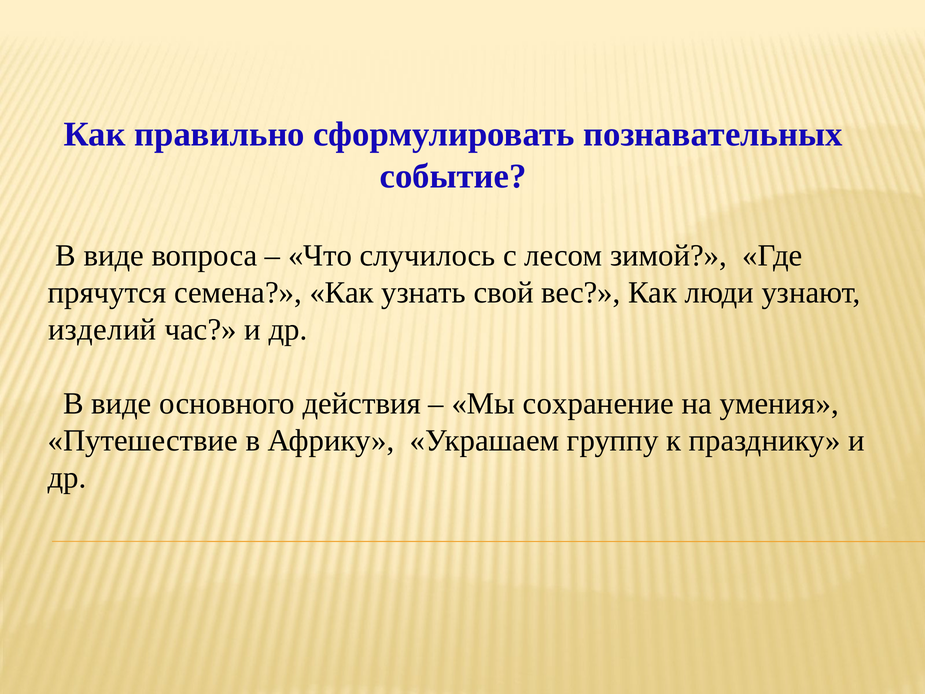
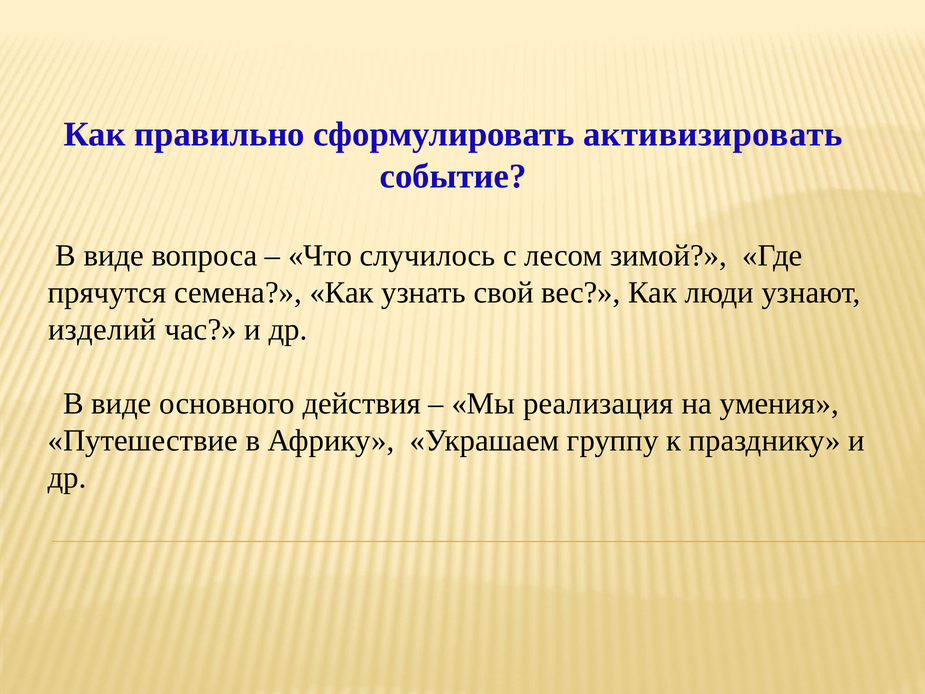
познавательных: познавательных -> активизировать
сохранение: сохранение -> реализация
